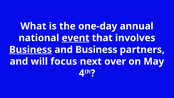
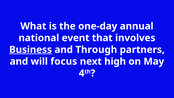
event underline: present -> none
and Business: Business -> Through
over: over -> high
